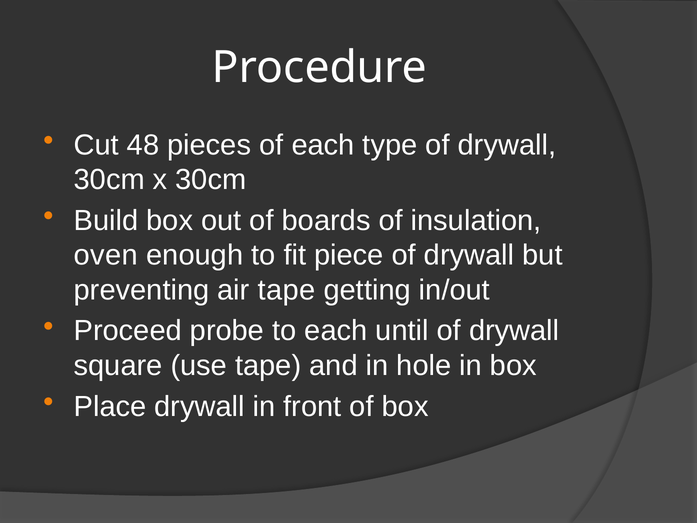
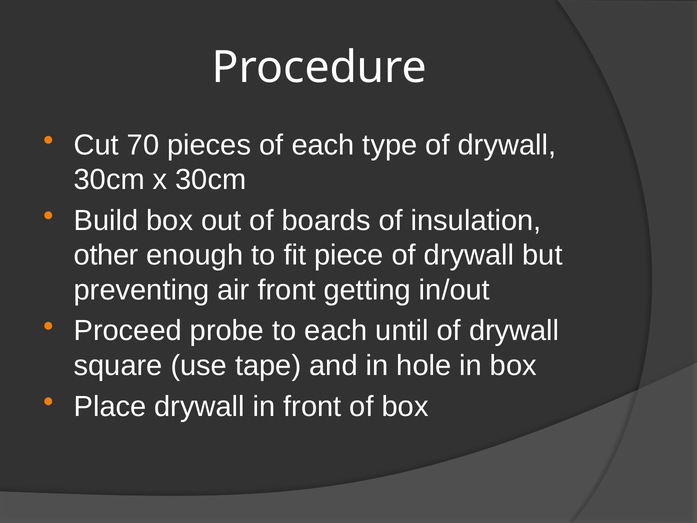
48: 48 -> 70
oven: oven -> other
air tape: tape -> front
